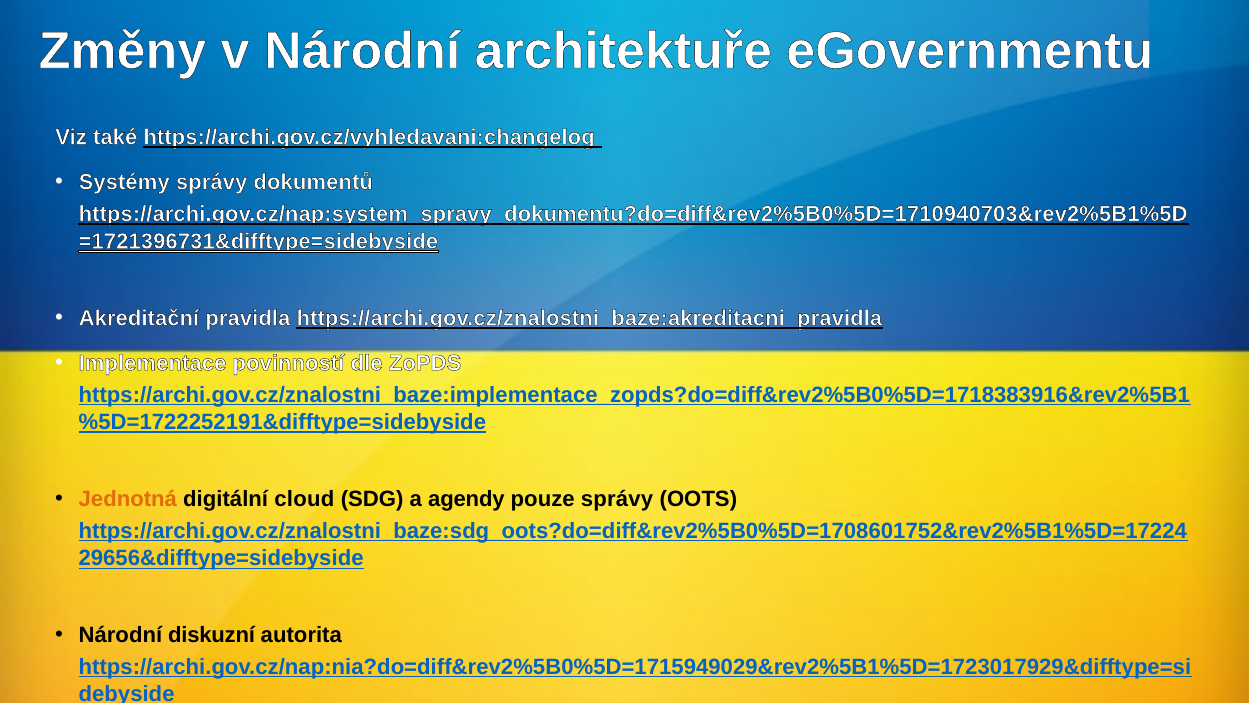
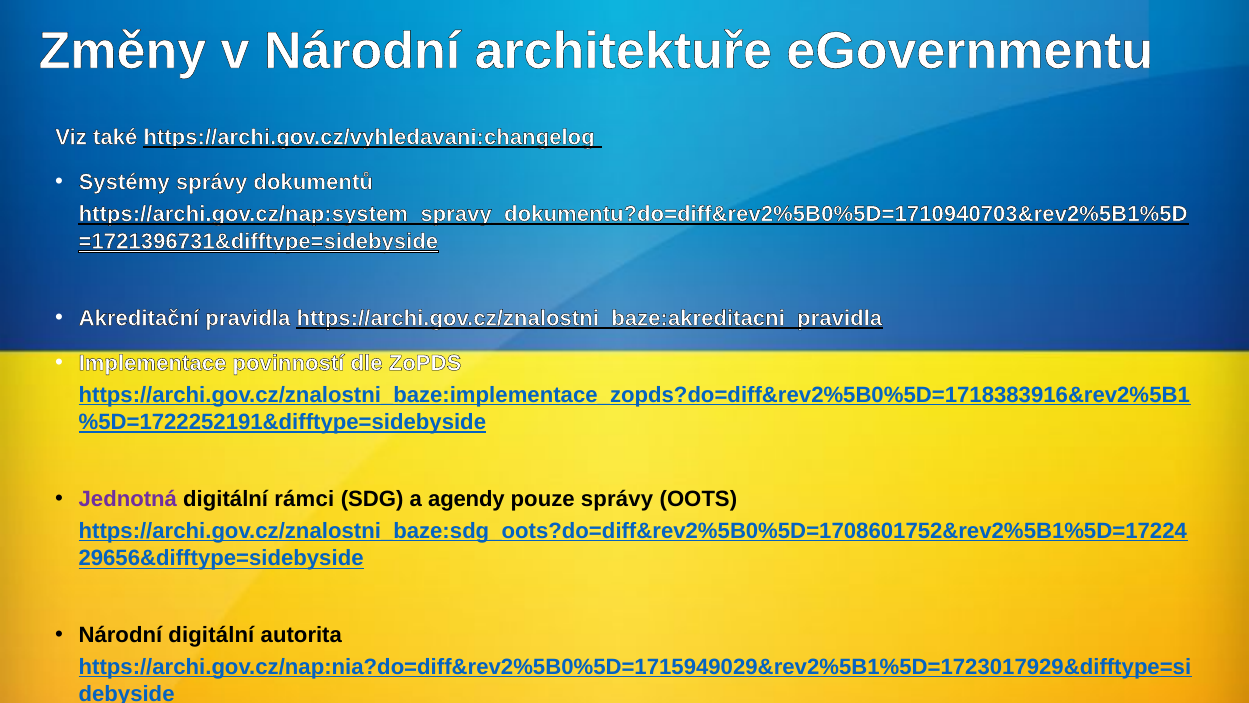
Jednotná colour: orange -> purple
cloud: cloud -> rámci
Národní diskuzní: diskuzní -> digitální
